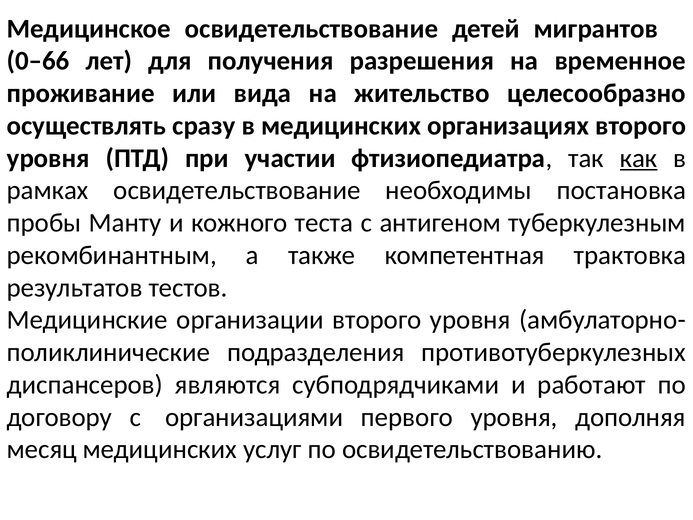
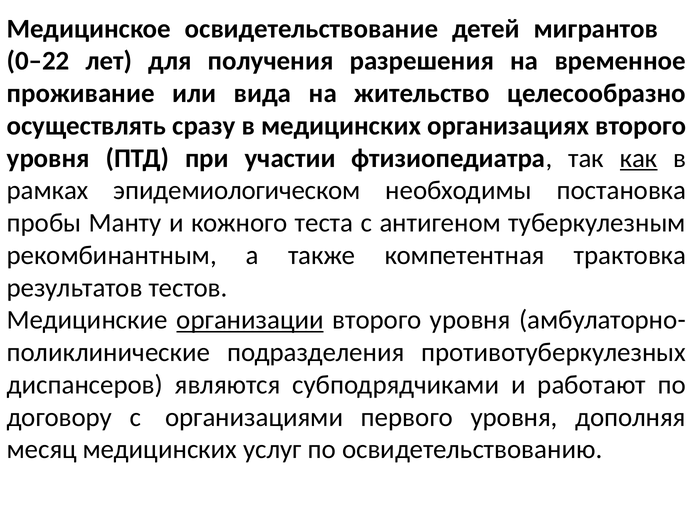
0–66: 0–66 -> 0–22
рамках освидетельствование: освидетельствование -> эпидемиологическом
организации underline: none -> present
